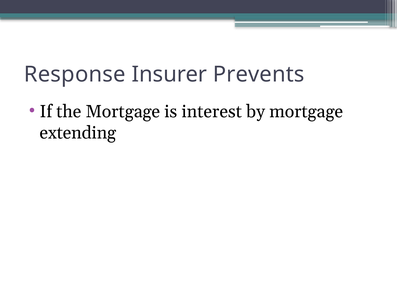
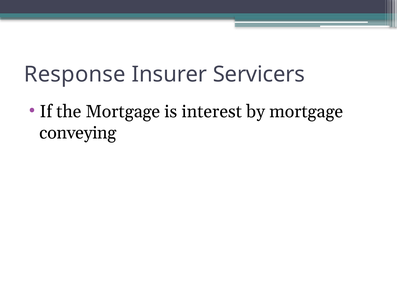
Prevents: Prevents -> Servicers
extending: extending -> conveying
